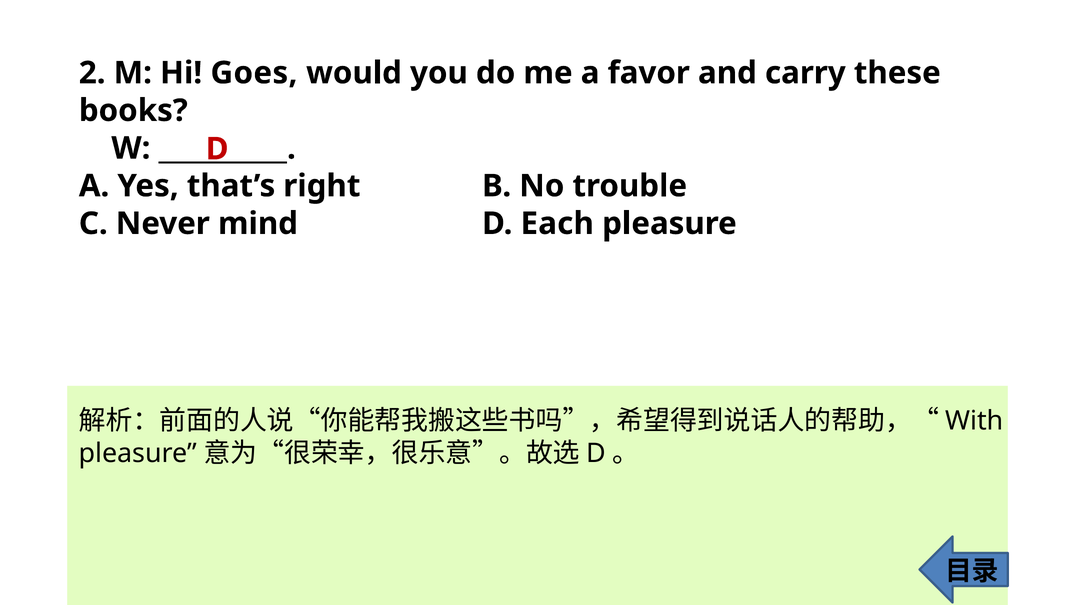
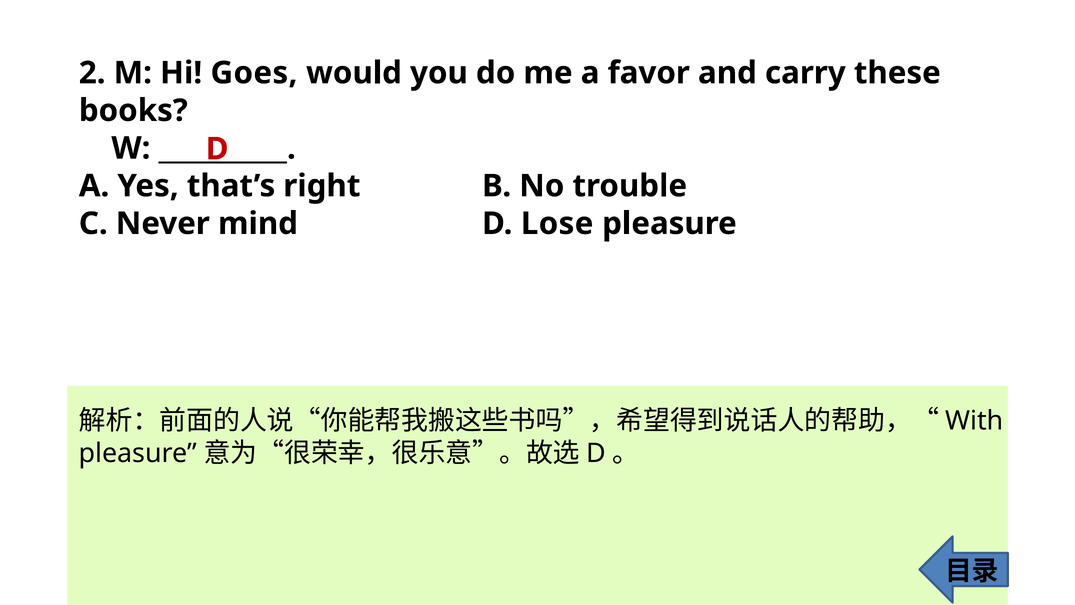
Each: Each -> Lose
